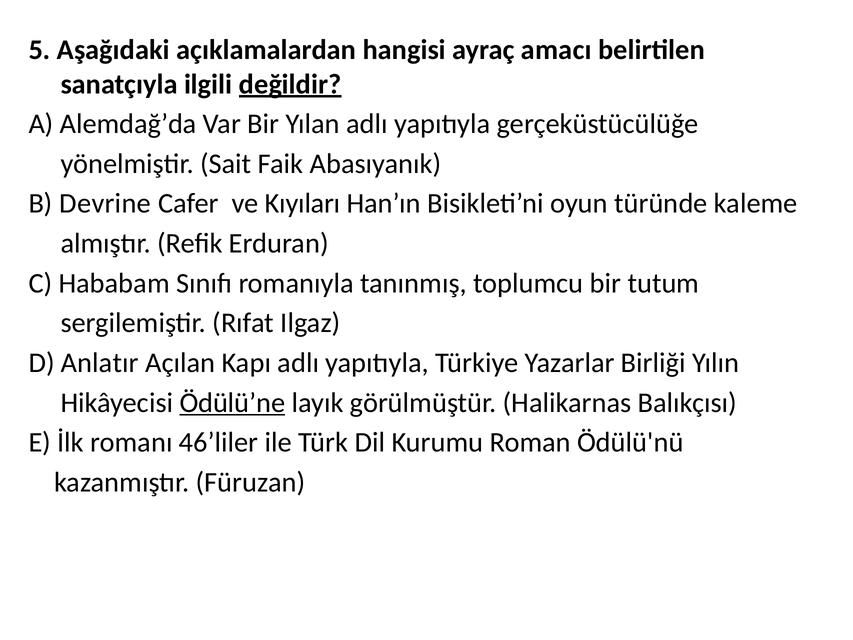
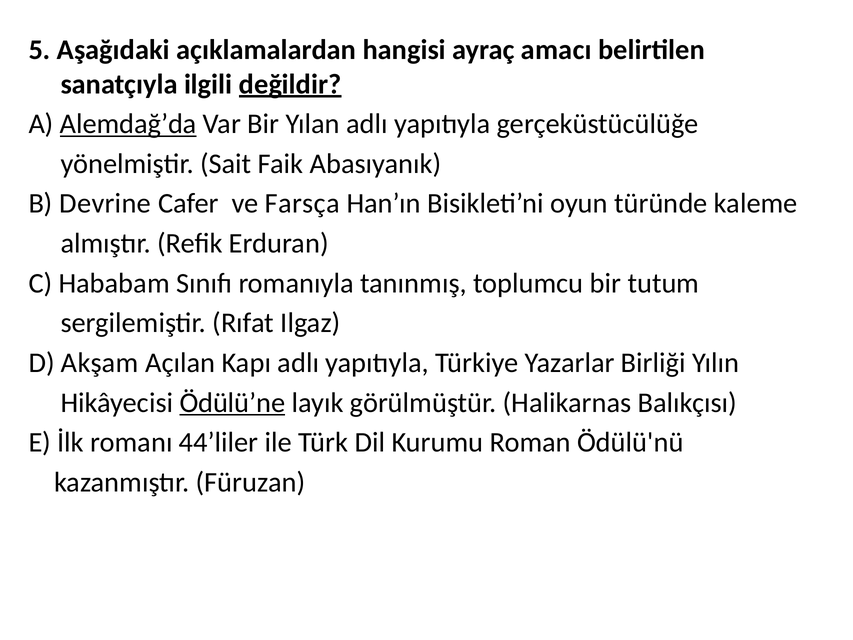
Alemdağ’da underline: none -> present
Kıyıları: Kıyıları -> Farsça
Anlatır: Anlatır -> Akşam
46’liler: 46’liler -> 44’liler
